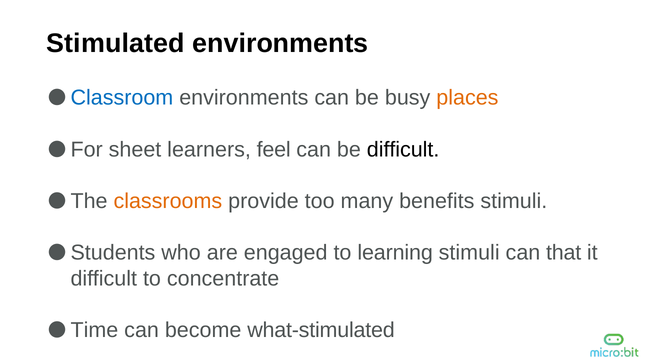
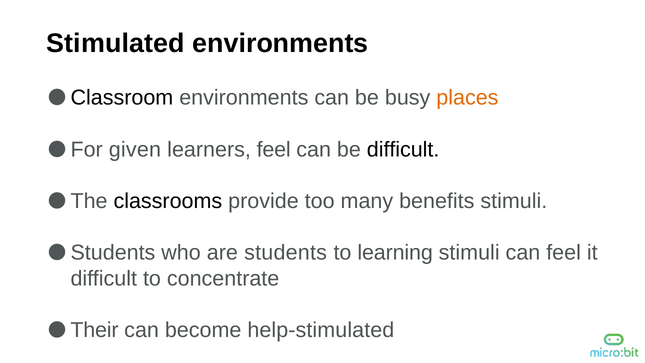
Classroom colour: blue -> black
sheet: sheet -> given
classrooms colour: orange -> black
are engaged: engaged -> students
can that: that -> feel
Time: Time -> Their
what-stimulated: what-stimulated -> help-stimulated
